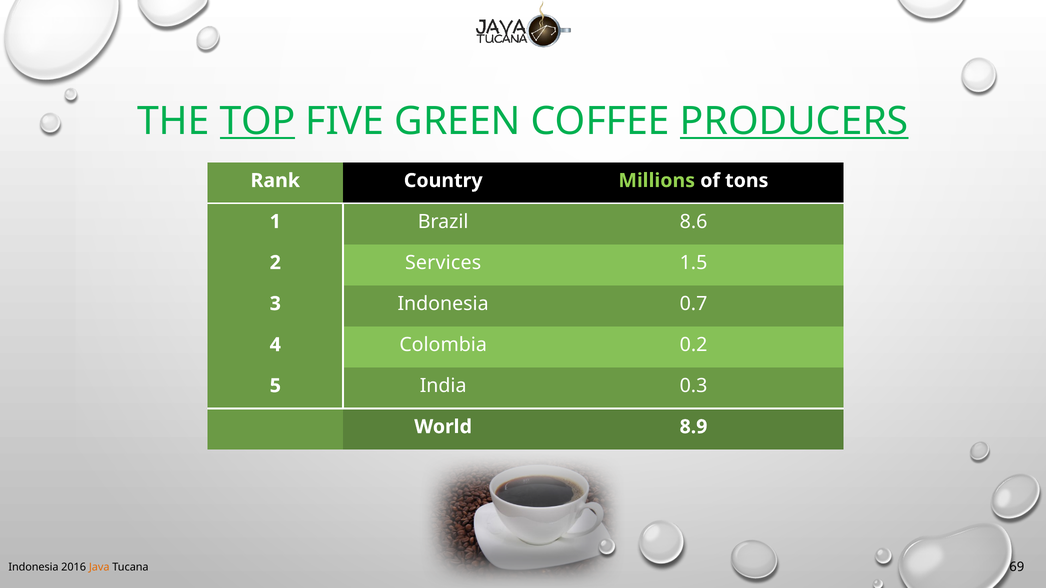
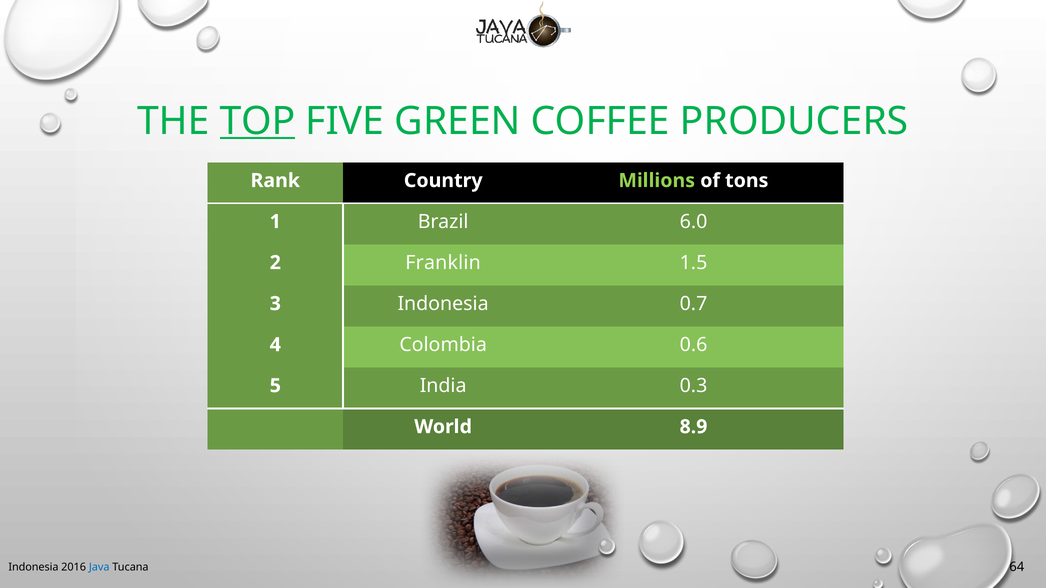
PRODUCERS underline: present -> none
8.6: 8.6 -> 6.0
Services: Services -> Franklin
0.2: 0.2 -> 0.6
Java colour: orange -> blue
69: 69 -> 64
